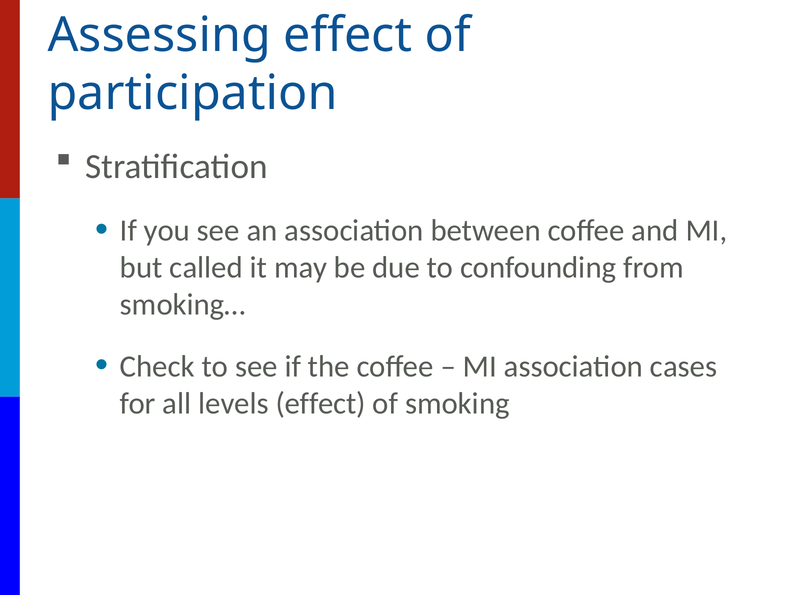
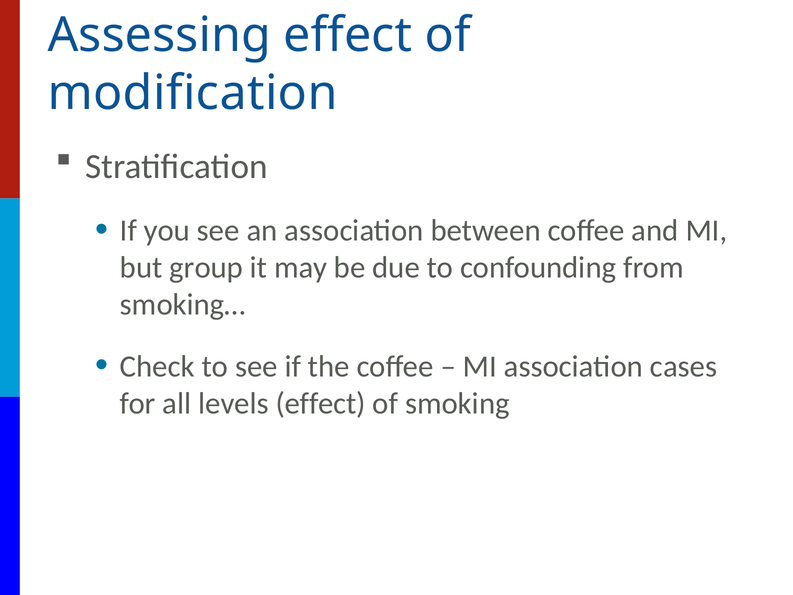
participation: participation -> modification
called: called -> group
